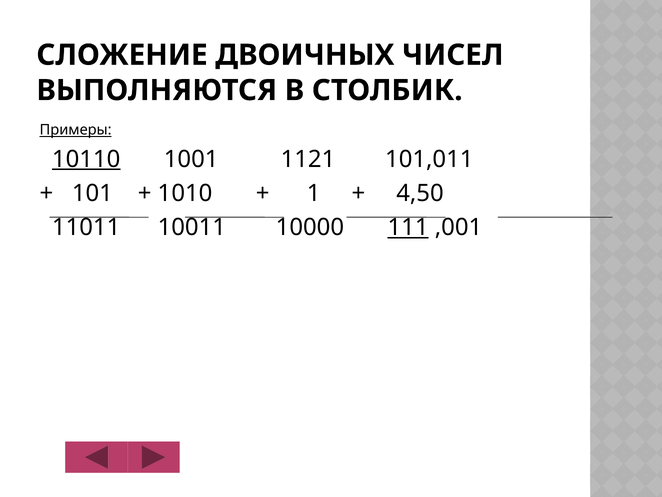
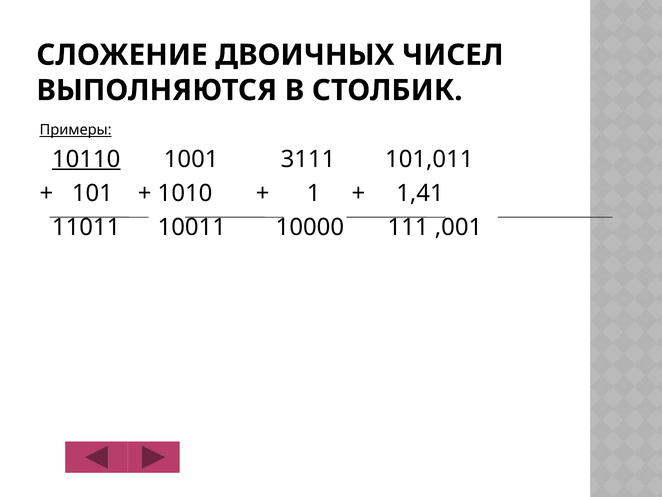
1121: 1121 -> 3111
4,50: 4,50 -> 1,41
111 underline: present -> none
